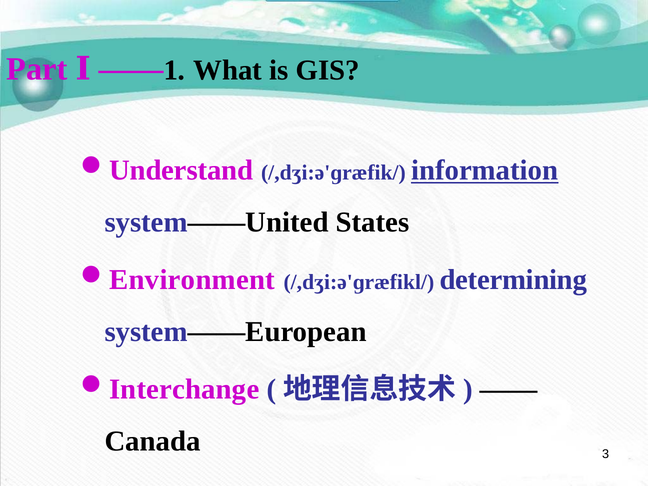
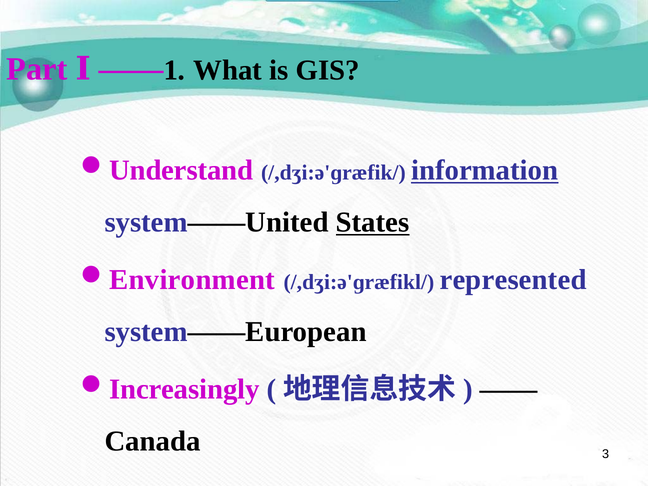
States underline: none -> present
determining: determining -> represented
Interchange: Interchange -> Increasingly
